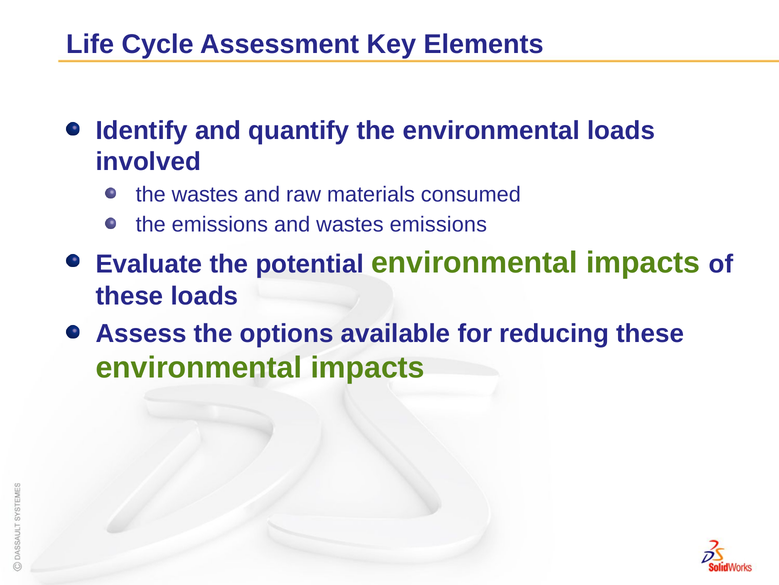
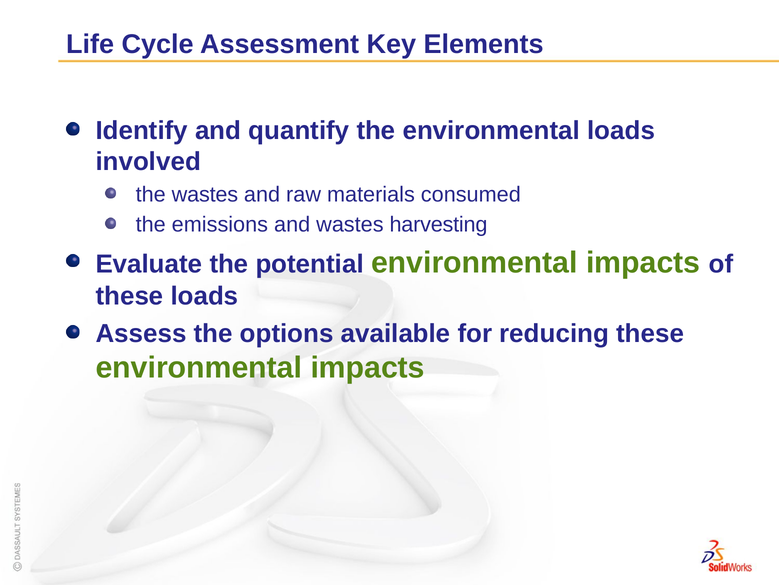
wastes emissions: emissions -> harvesting
